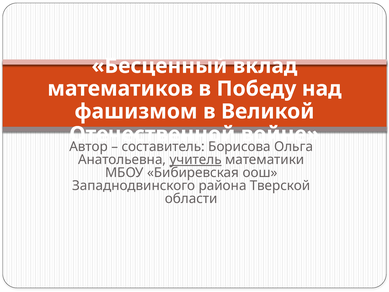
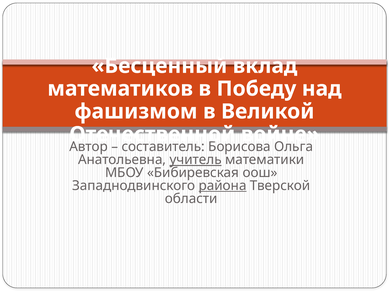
района underline: none -> present
